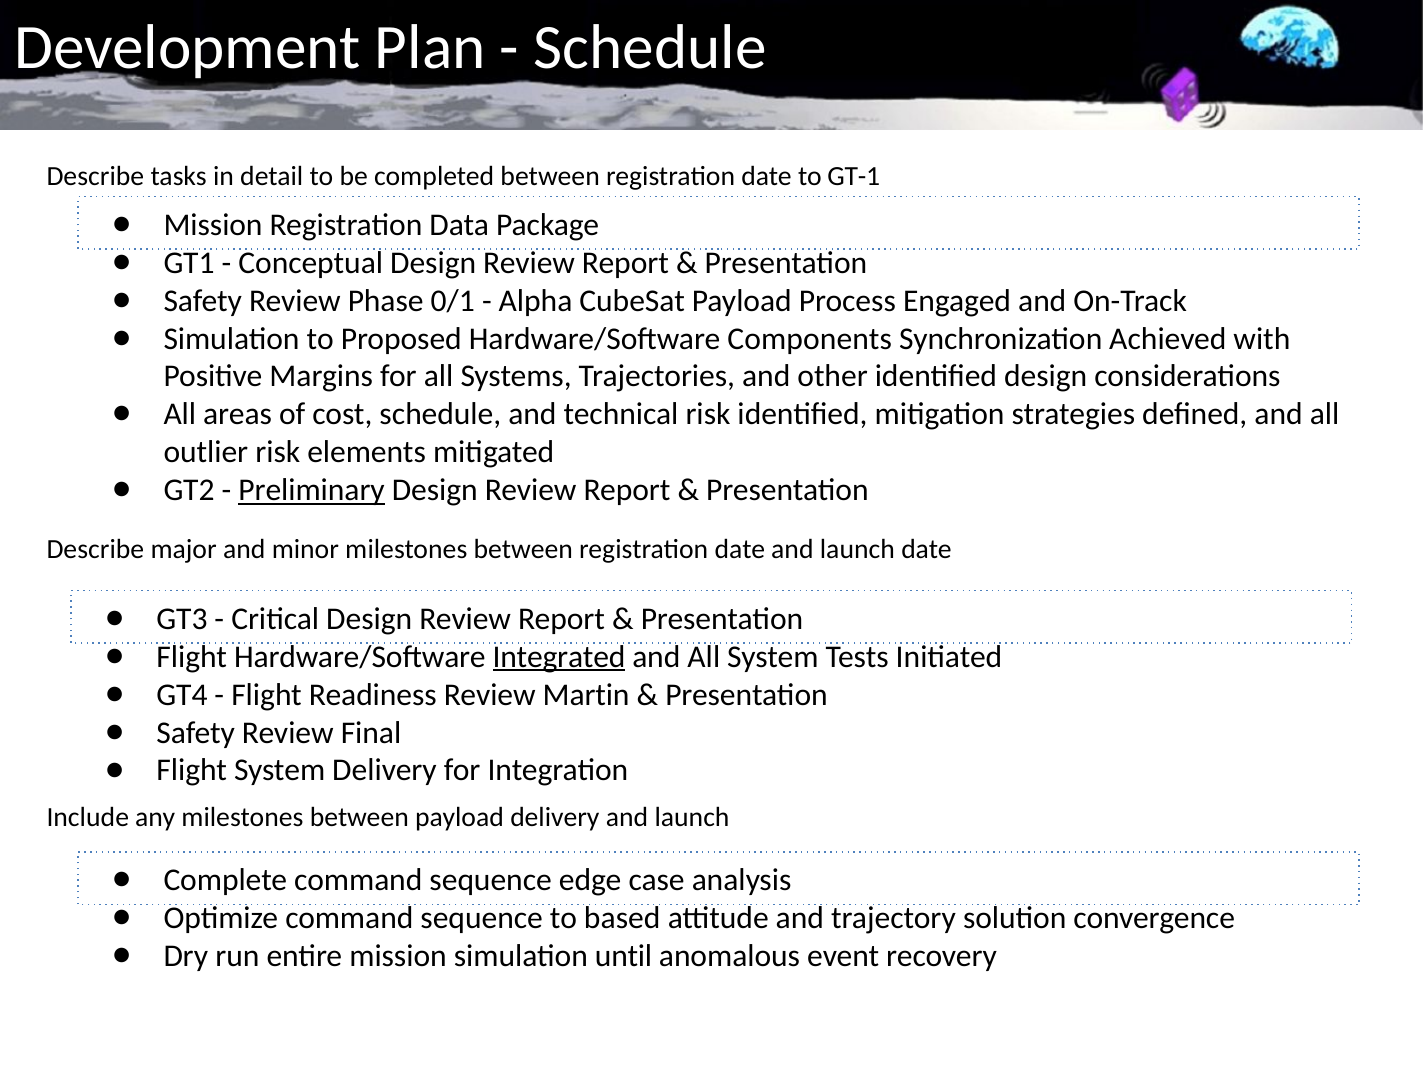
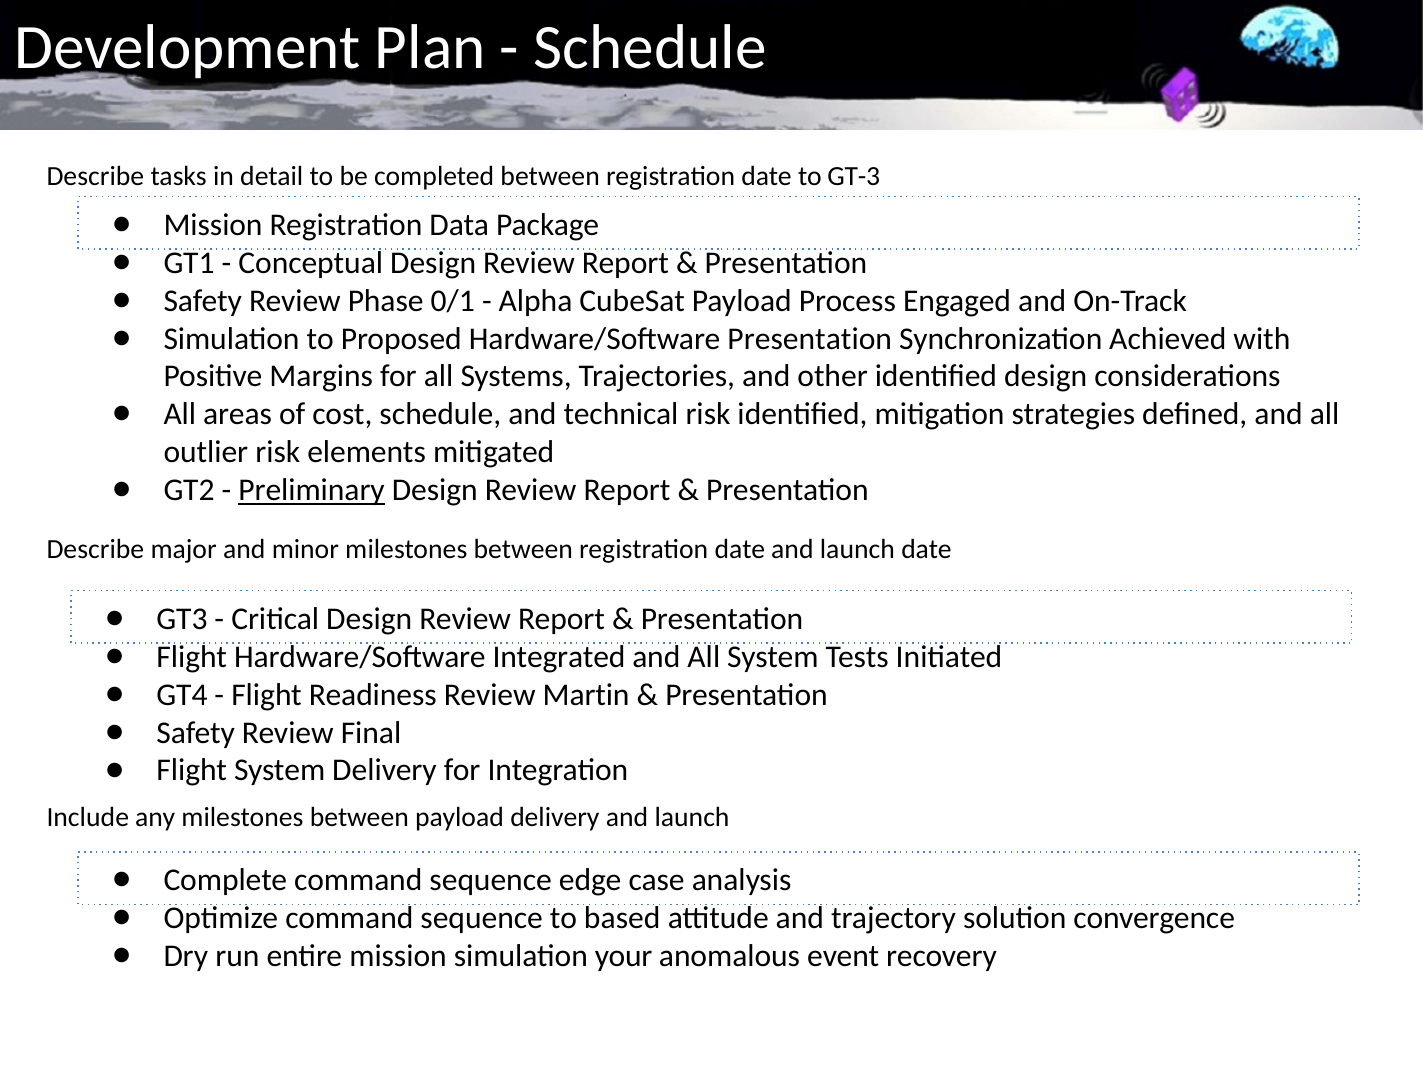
GT-1: GT-1 -> GT-3
Hardware/Software Components: Components -> Presentation
Integrated underline: present -> none
until: until -> your
